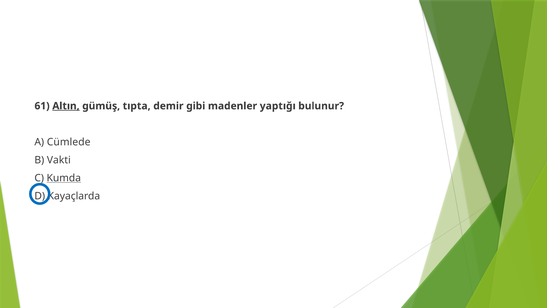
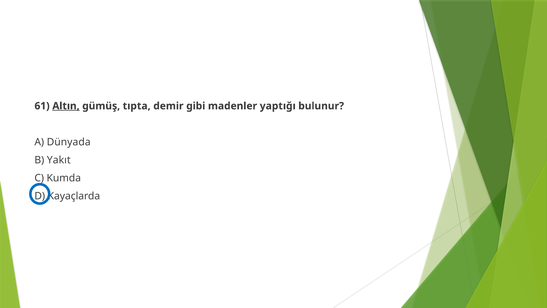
Cümlede: Cümlede -> Dünyada
Vakti: Vakti -> Yakıt
Kumda underline: present -> none
